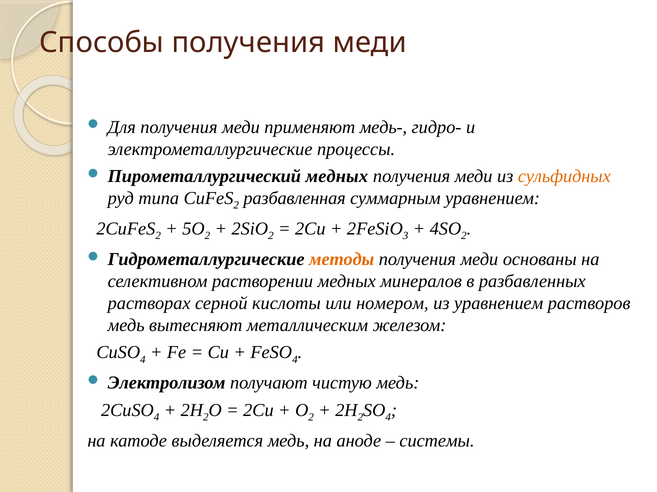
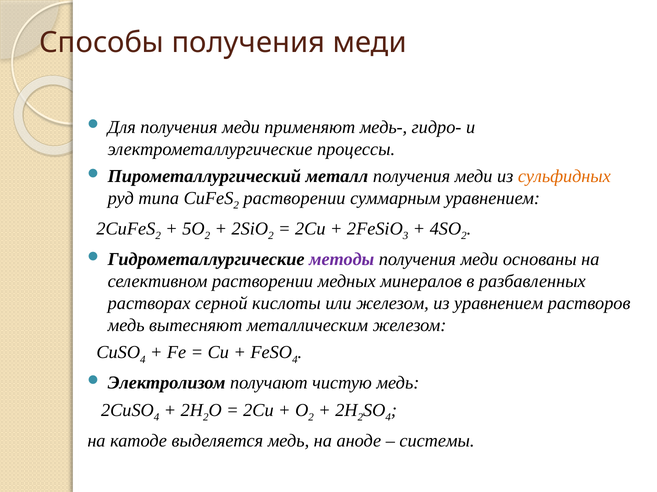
Пирометаллургический медных: медных -> металл
разбавленная at (295, 199): разбавленная -> растворении
методы colour: orange -> purple
или номером: номером -> железом
